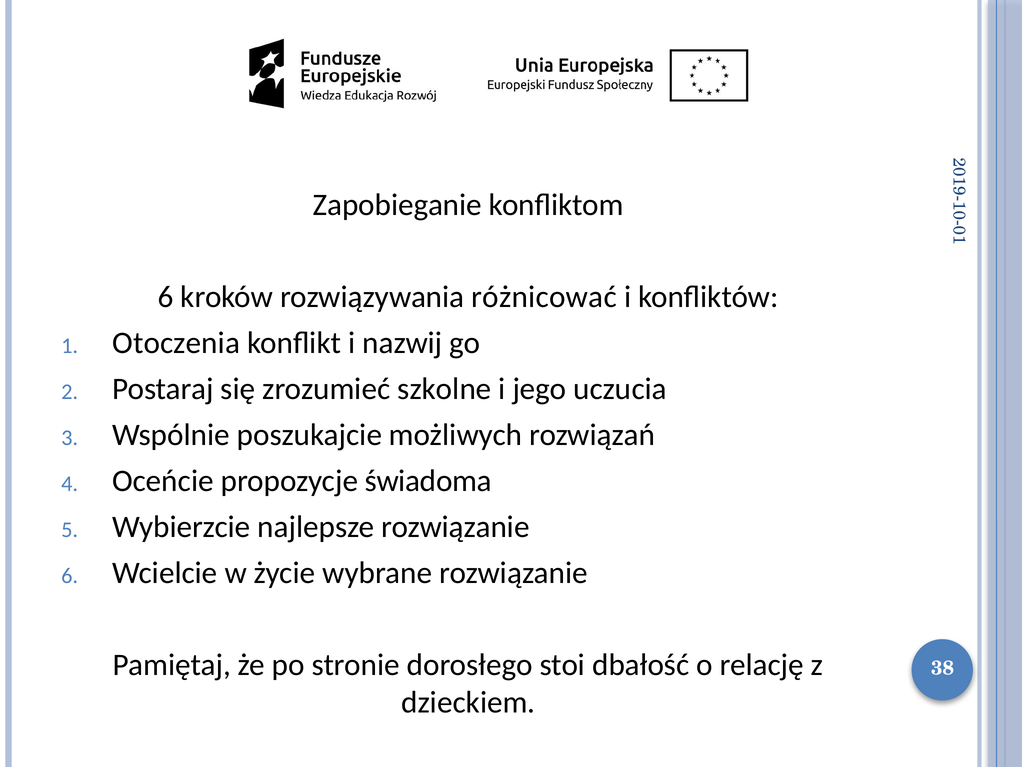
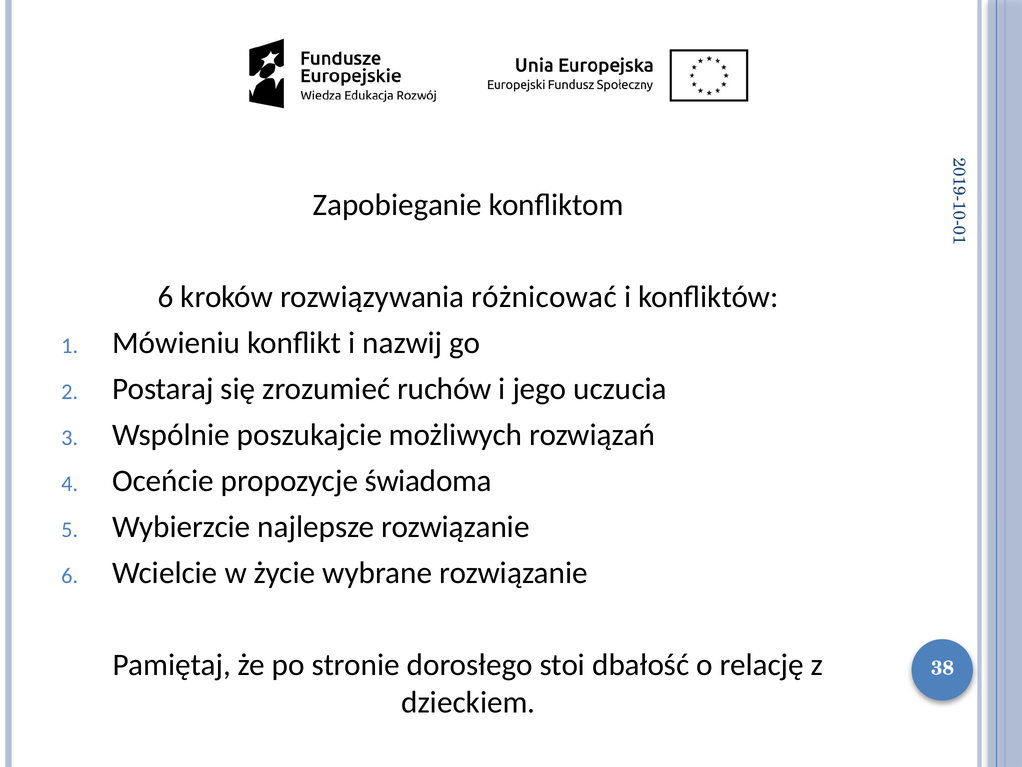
Otoczenia: Otoczenia -> Mówieniu
szkolne: szkolne -> ruchów
